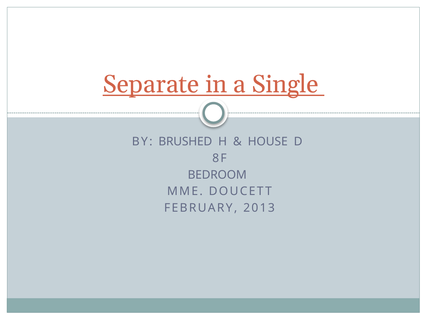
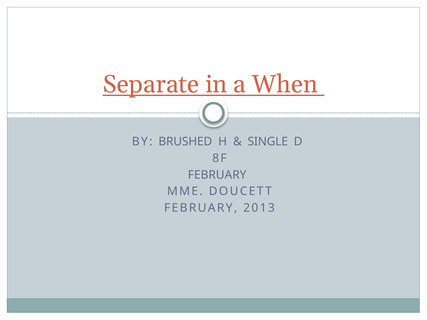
Single: Single -> When
HOUSE: HOUSE -> SINGLE
BEDROOM at (217, 175): BEDROOM -> FEBRUARY
